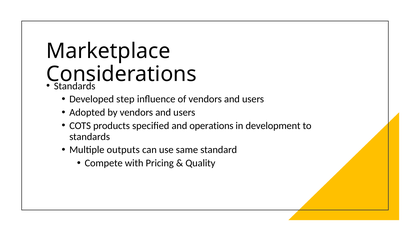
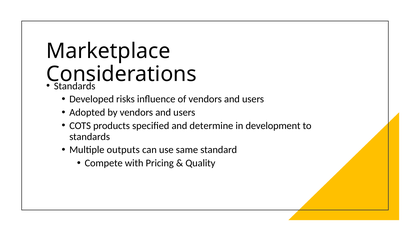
step: step -> risks
operations: operations -> determine
